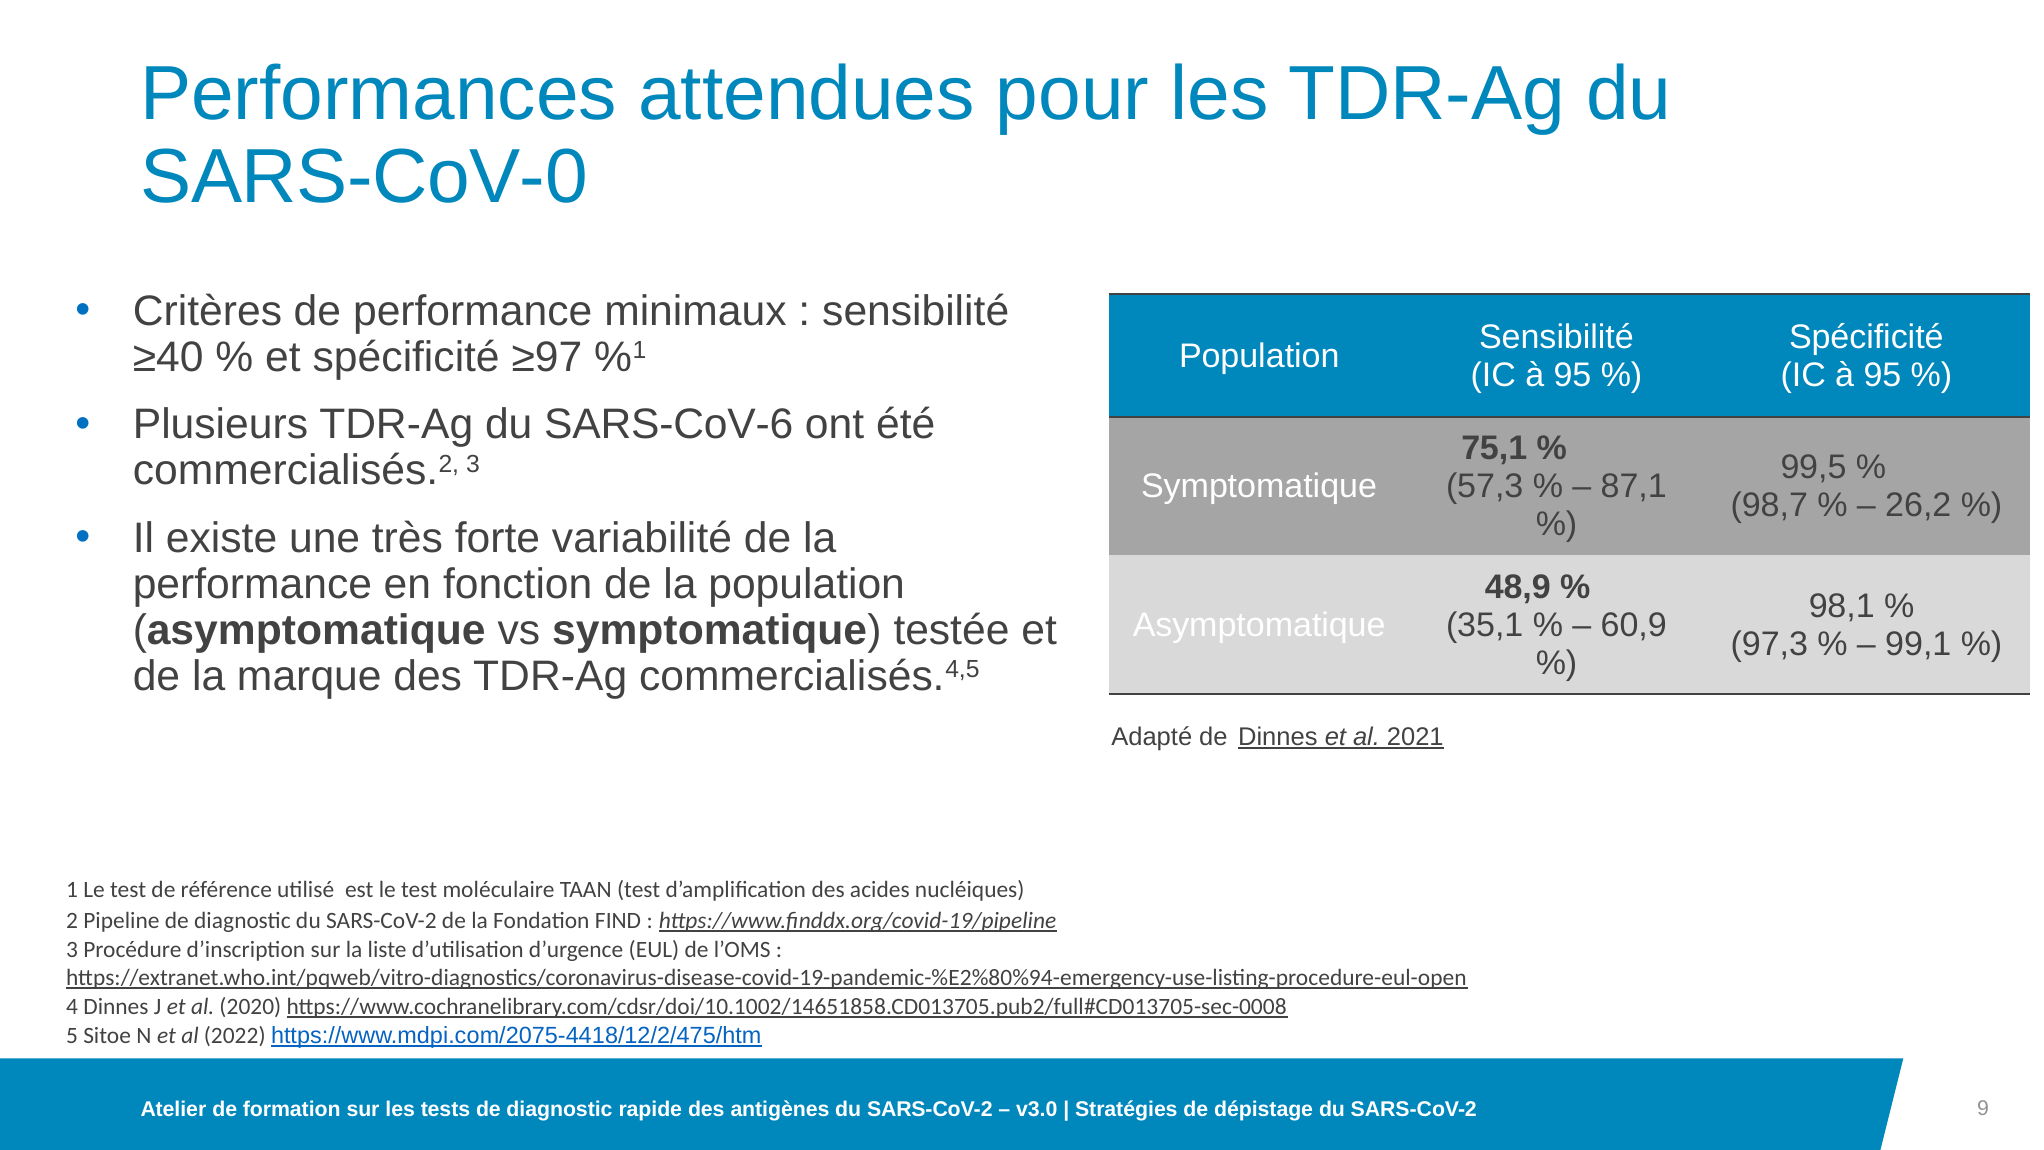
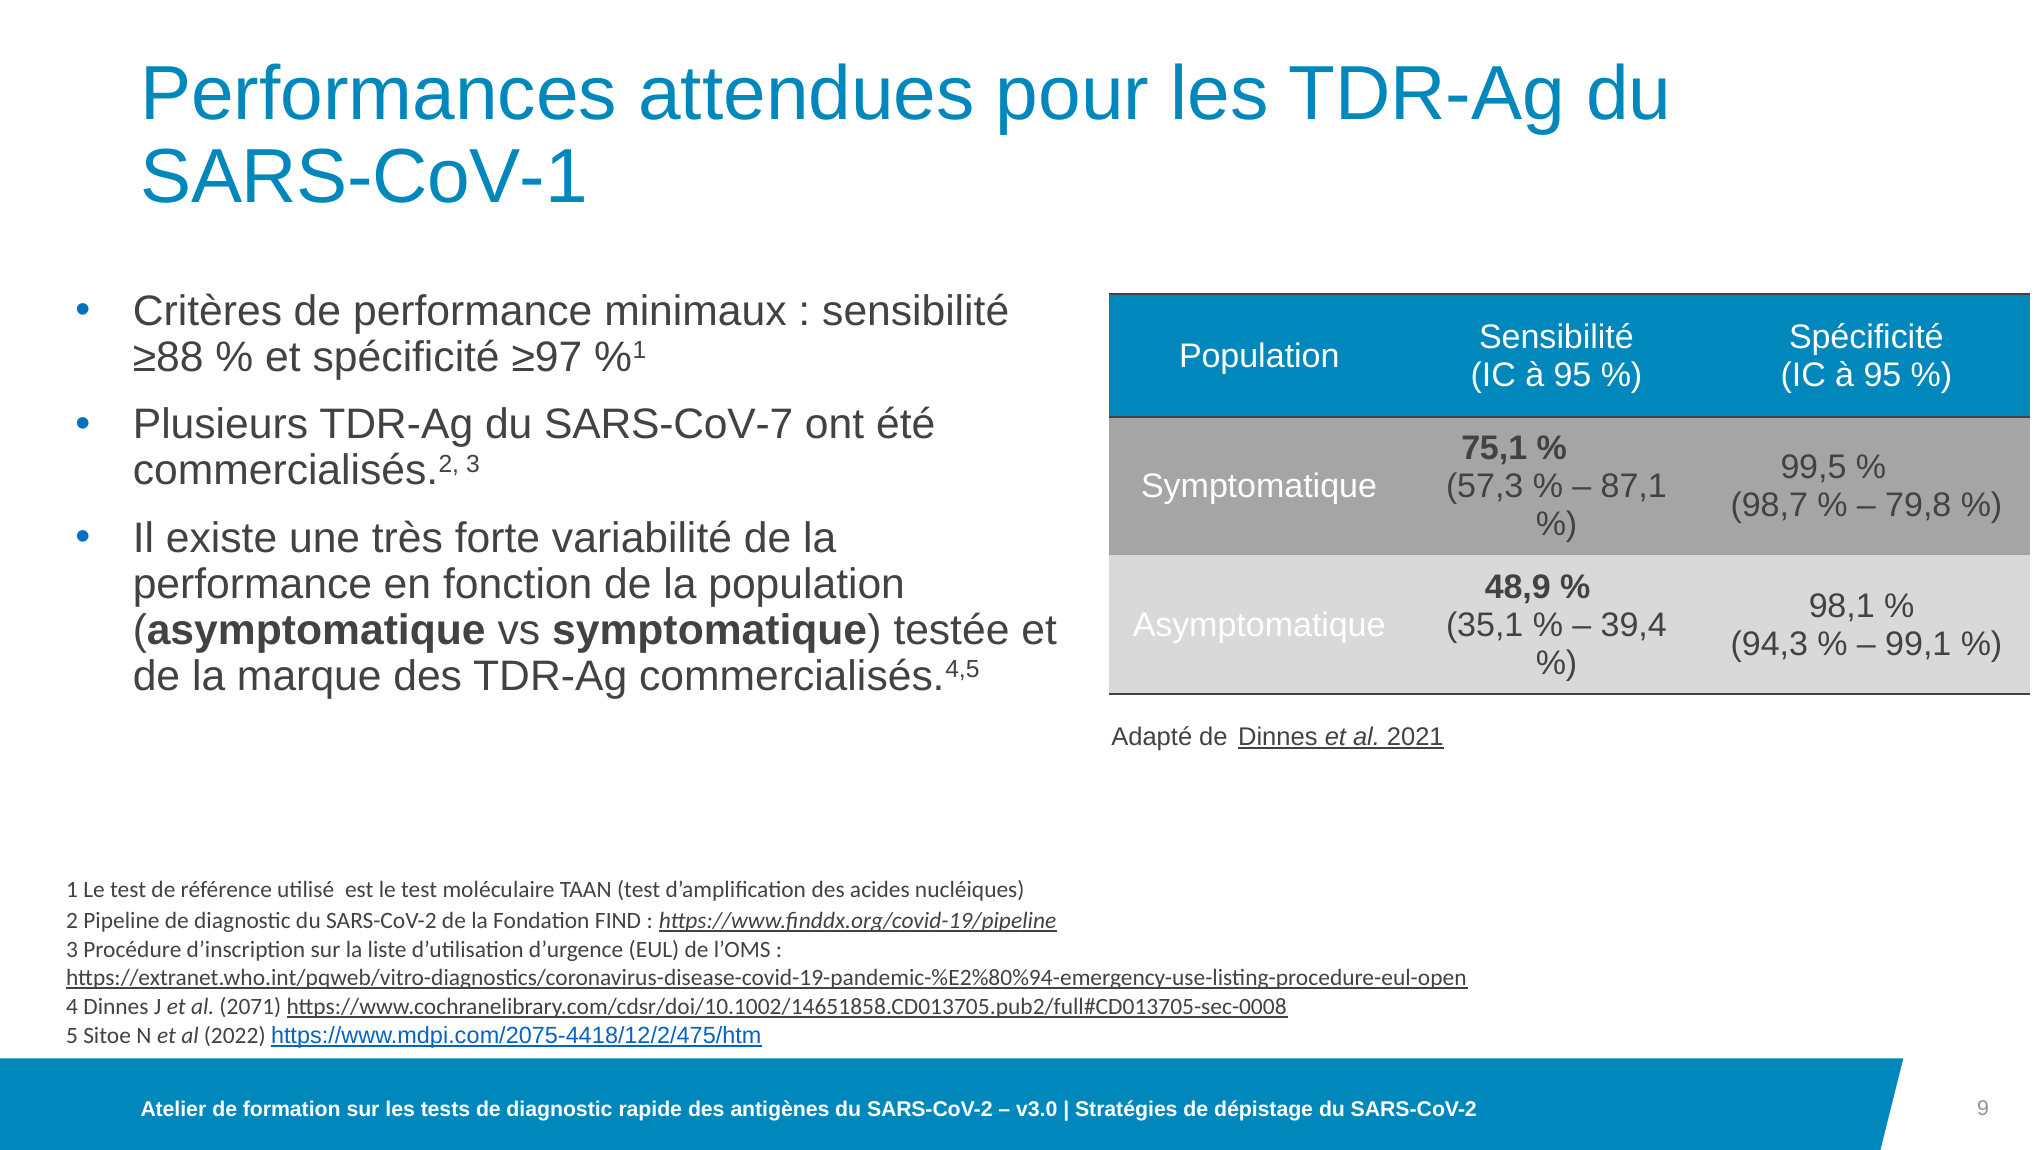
SARS-CoV-0: SARS-CoV-0 -> SARS-CoV-1
≥40: ≥40 -> ≥88
SARS-CoV-6: SARS-CoV-6 -> SARS-CoV-7
26,2: 26,2 -> 79,8
60,9: 60,9 -> 39,4
97,3: 97,3 -> 94,3
2020: 2020 -> 2071
